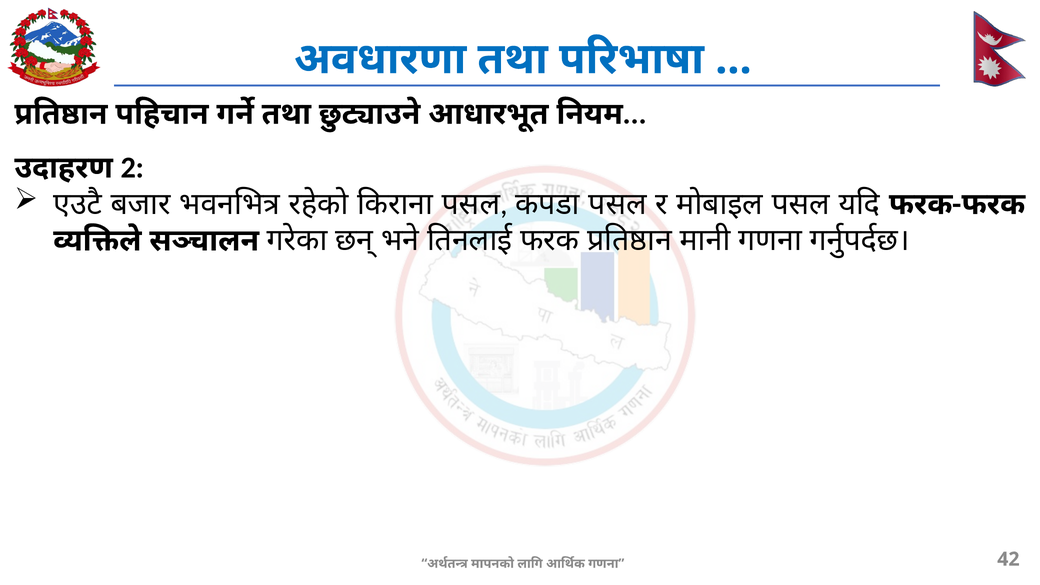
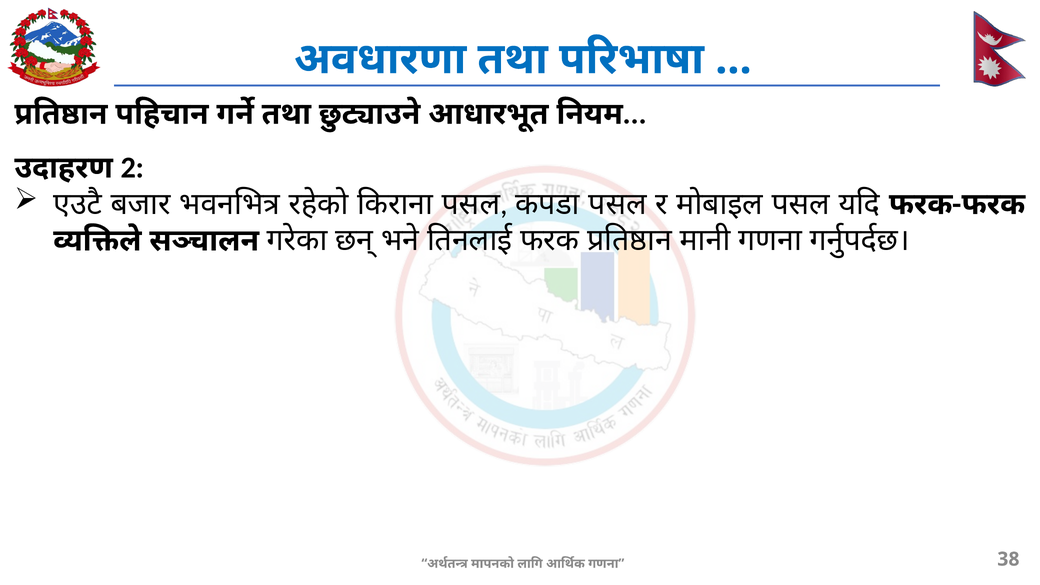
42: 42 -> 38
